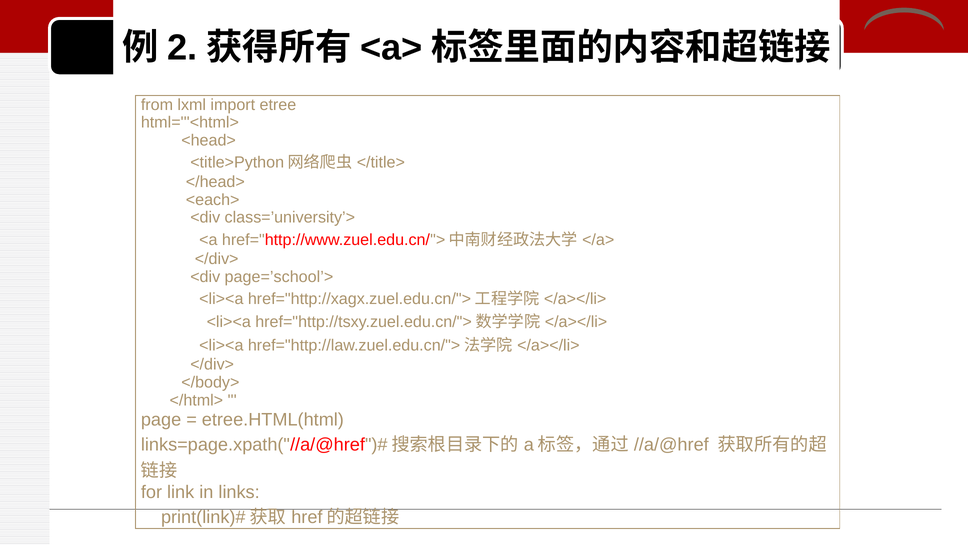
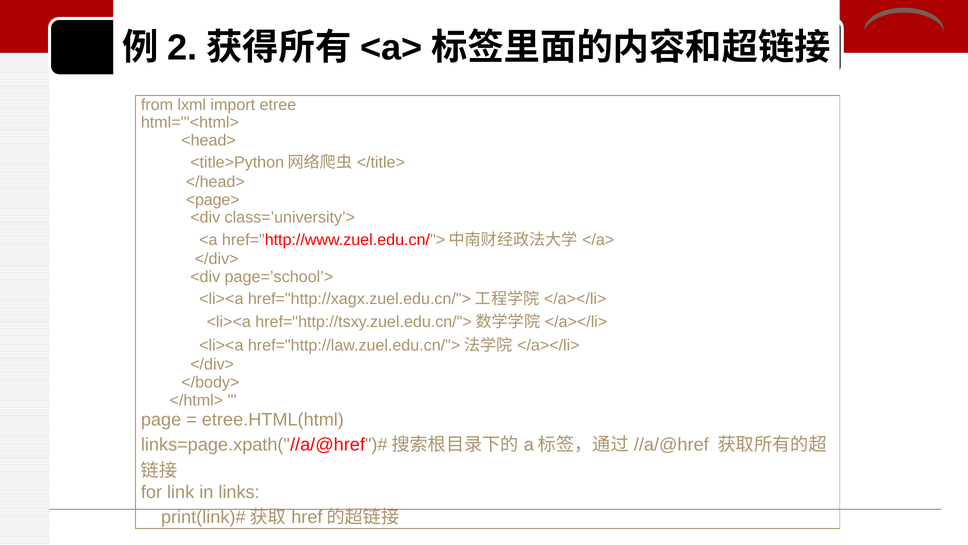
<each>: <each> -> <page>
